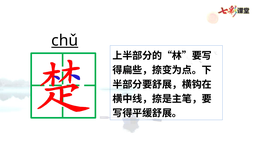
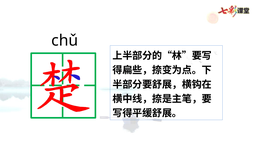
chǔ underline: present -> none
